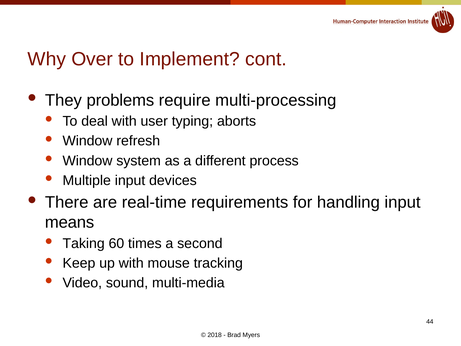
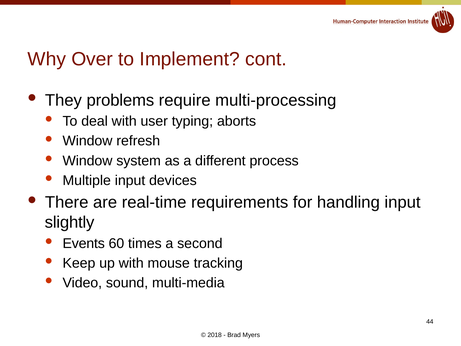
means: means -> slightly
Taking: Taking -> Events
